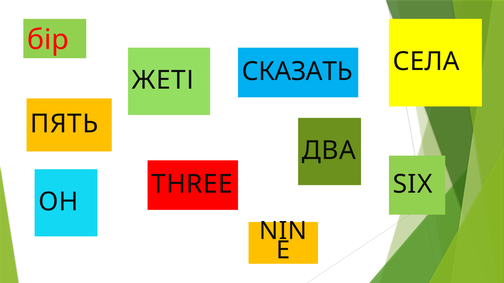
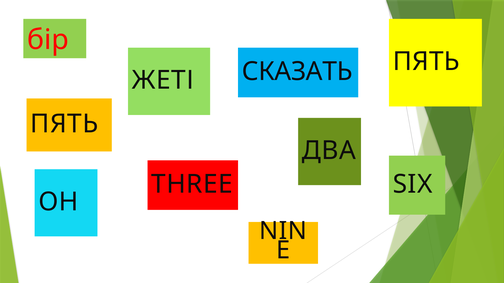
СЕЛА at (426, 62): СЕЛА -> ПЯТЬ
